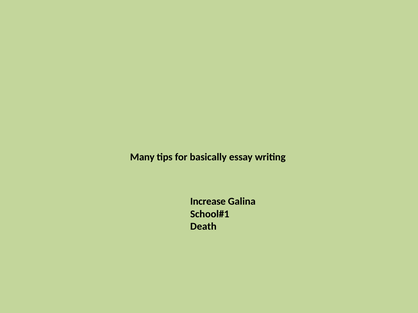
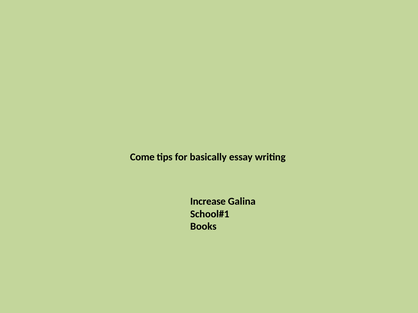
Many: Many -> Come
Death: Death -> Books
